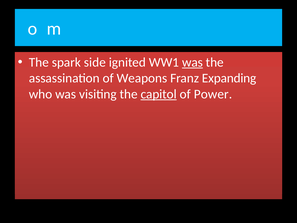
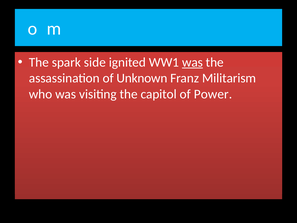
Weapons: Weapons -> Unknown
Expanding: Expanding -> Militarism
capitol underline: present -> none
